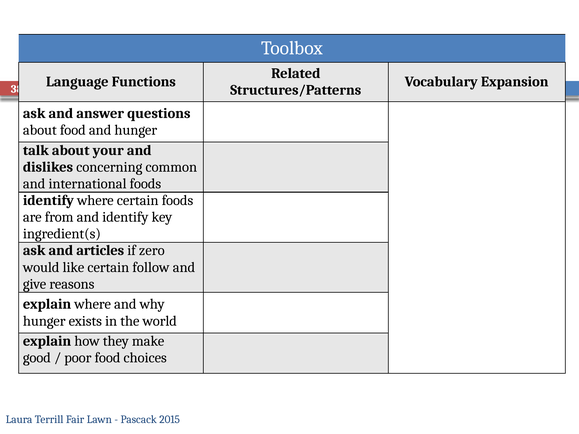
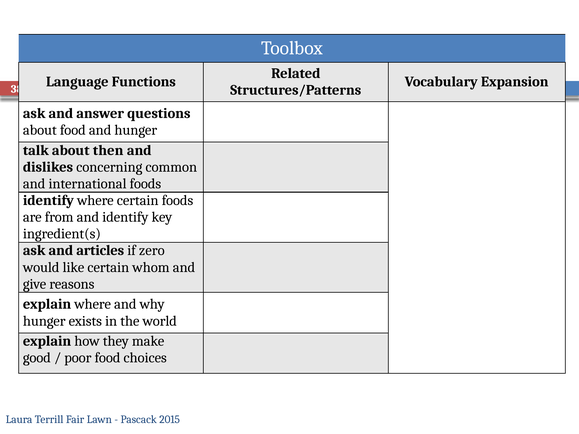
your: your -> then
follow: follow -> whom
